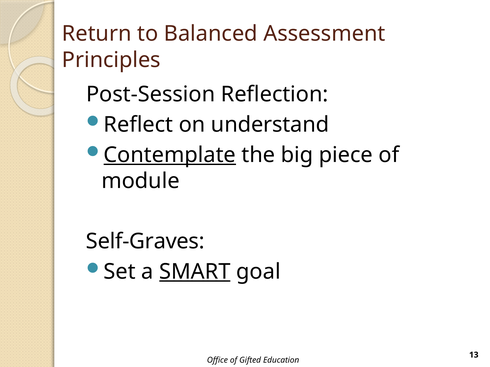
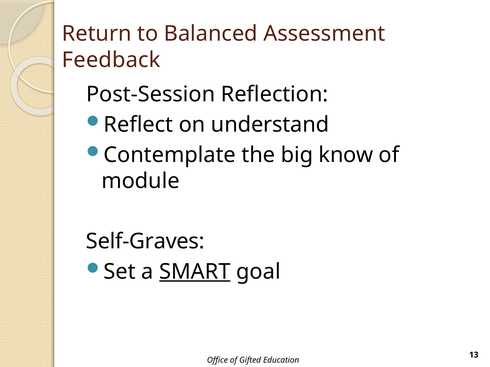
Principles: Principles -> Feedback
Contemplate underline: present -> none
piece: piece -> know
